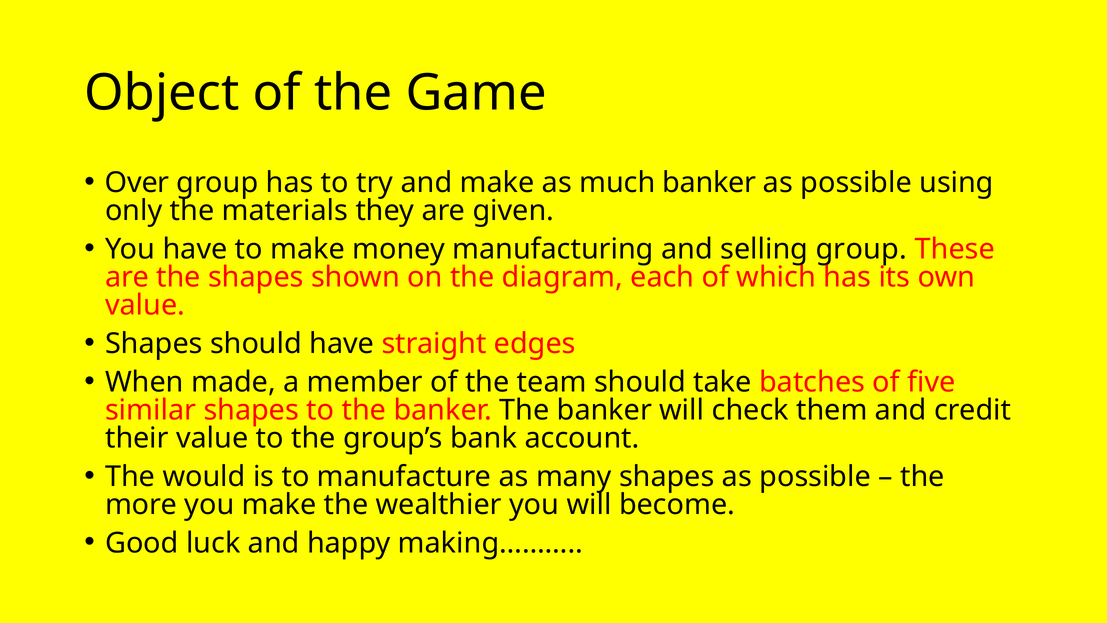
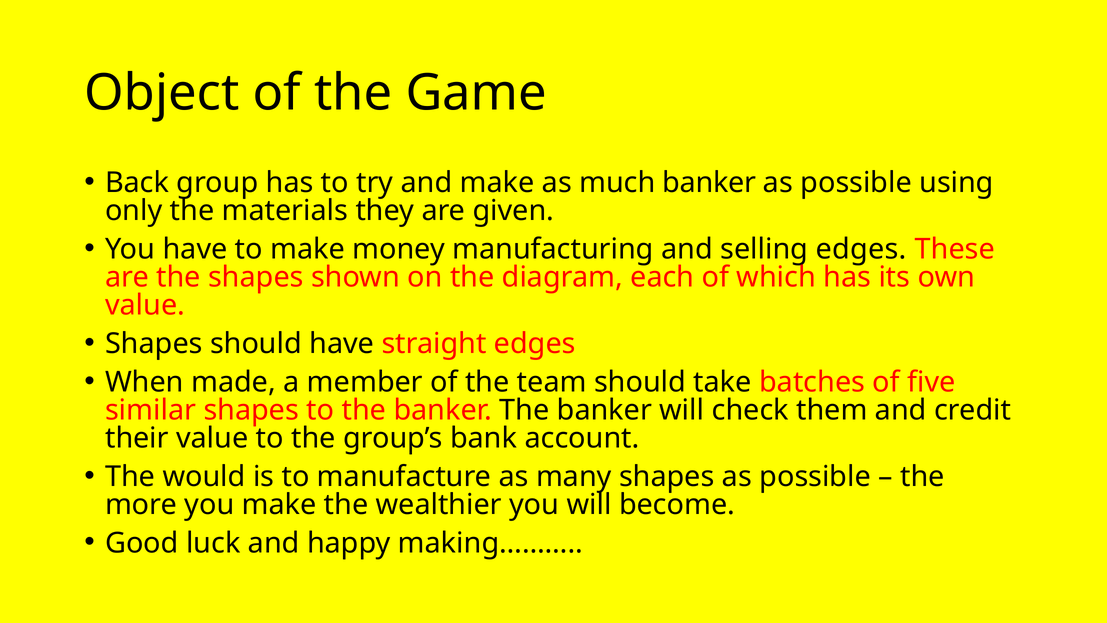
Over: Over -> Back
selling group: group -> edges
